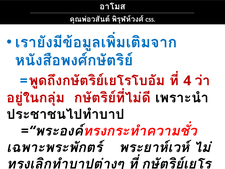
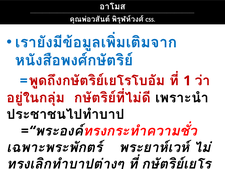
4: 4 -> 1
